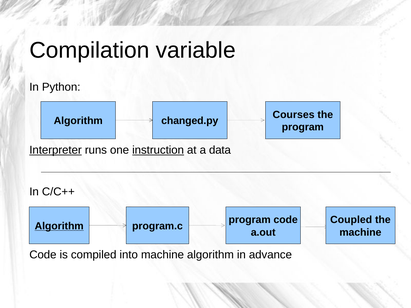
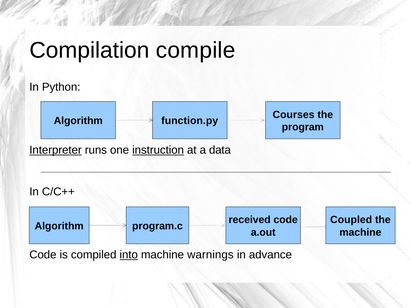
variable: variable -> compile
changed.py: changed.py -> function.py
program at (250, 220): program -> received
Algorithm at (59, 226) underline: present -> none
into underline: none -> present
machine algorithm: algorithm -> warnings
